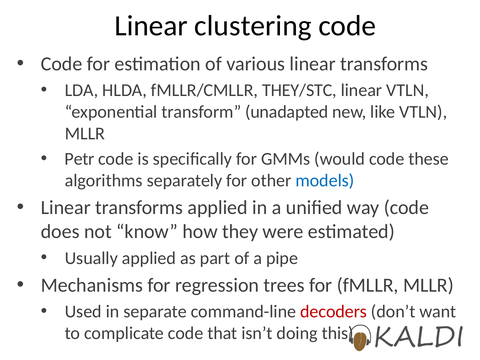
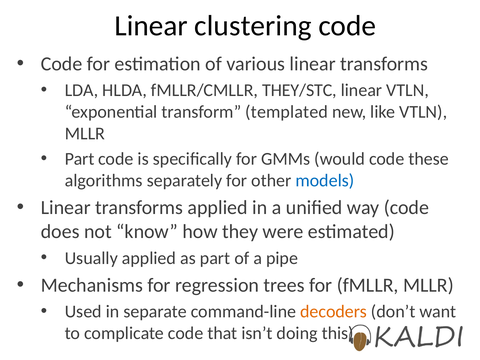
unadapted: unadapted -> templated
Petr at (80, 159): Petr -> Part
decoders colour: red -> orange
